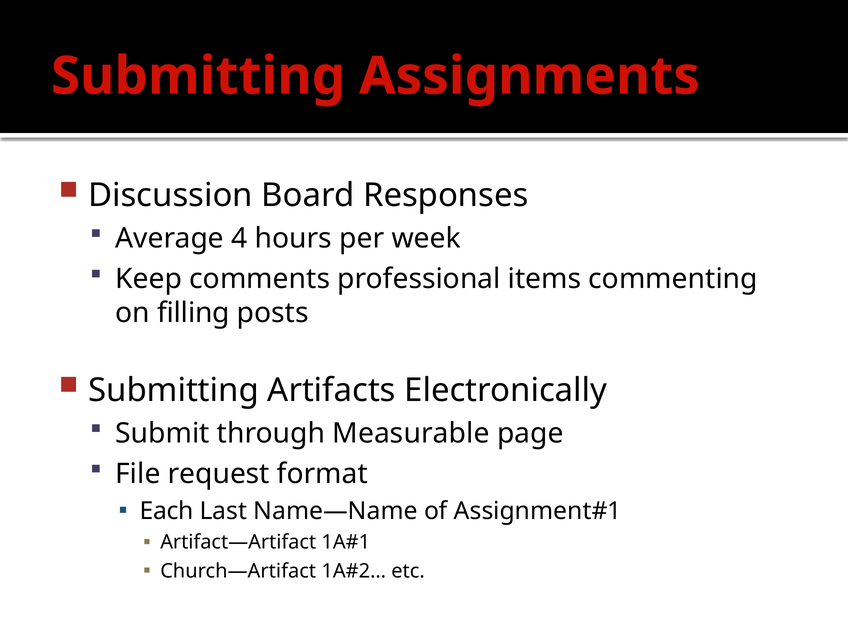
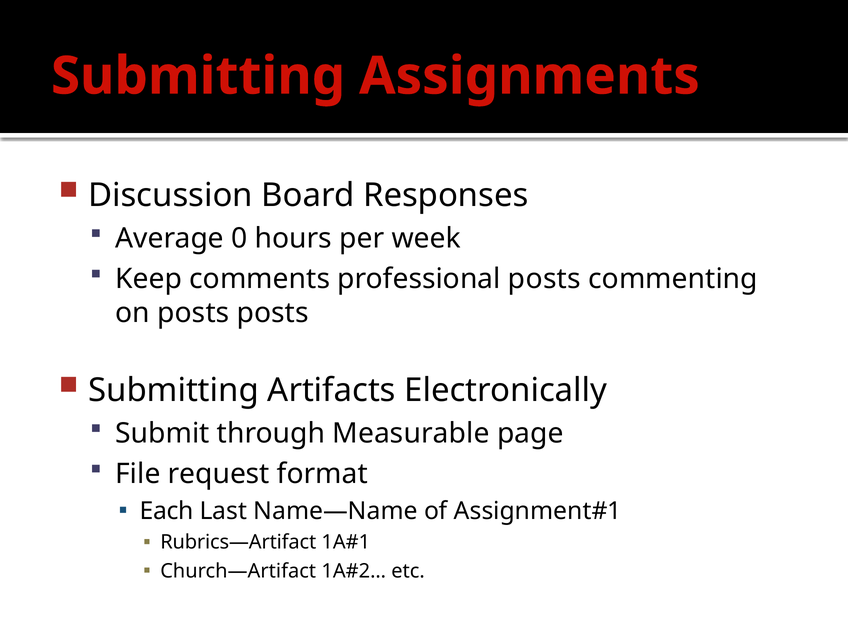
4: 4 -> 0
professional items: items -> posts
on filling: filling -> posts
Artifact—Artifact: Artifact—Artifact -> Rubrics—Artifact
